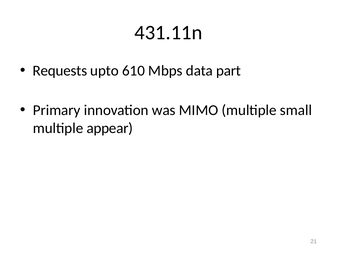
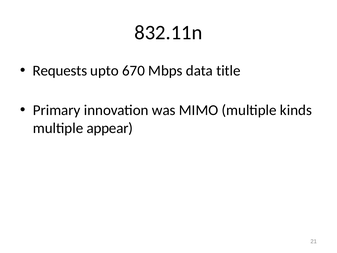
431.11n: 431.11n -> 832.11n
610: 610 -> 670
part: part -> title
small: small -> kinds
